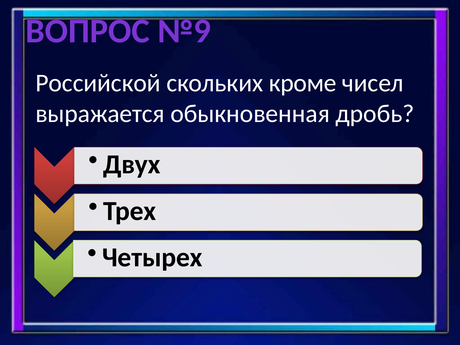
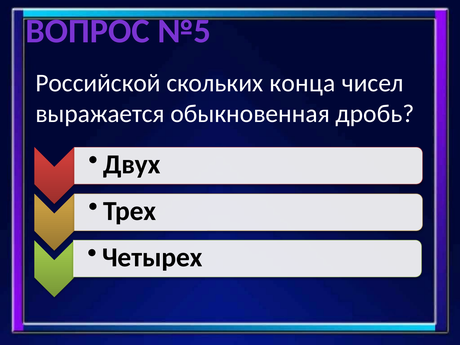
№9: №9 -> №5
кроме: кроме -> конца
